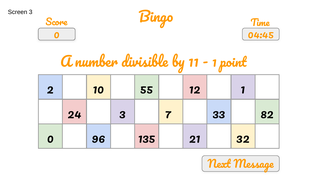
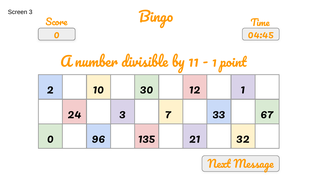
55: 55 -> 30
82: 82 -> 67
